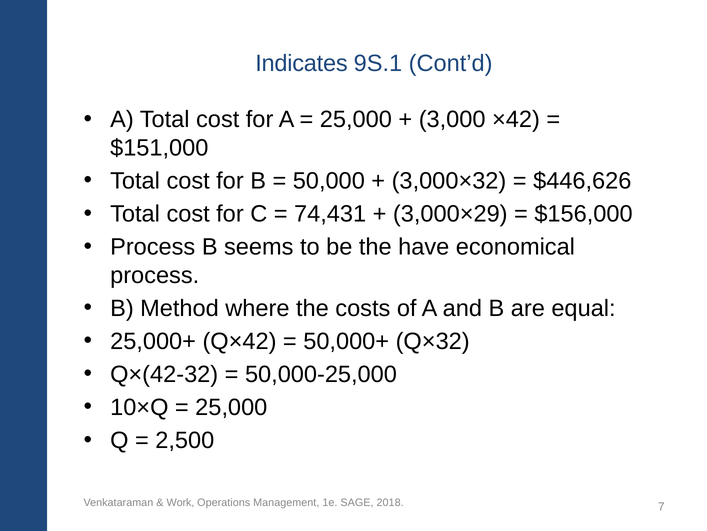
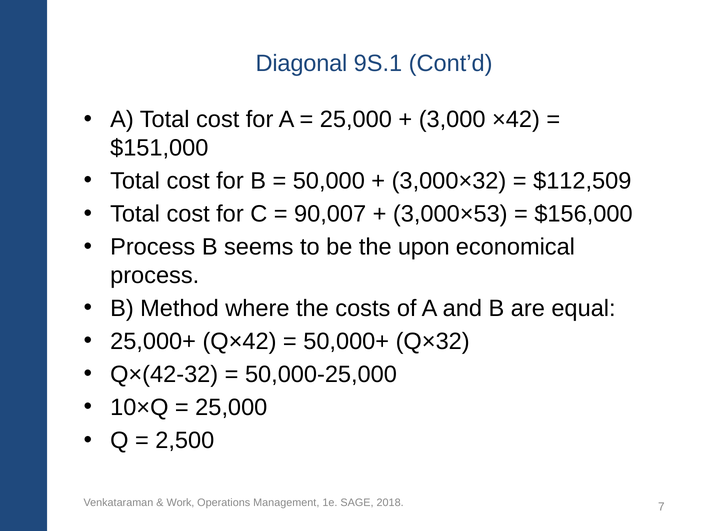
Indicates: Indicates -> Diagonal
$446,626: $446,626 -> $112,509
74,431: 74,431 -> 90,007
3,000×29: 3,000×29 -> 3,000×53
have: have -> upon
